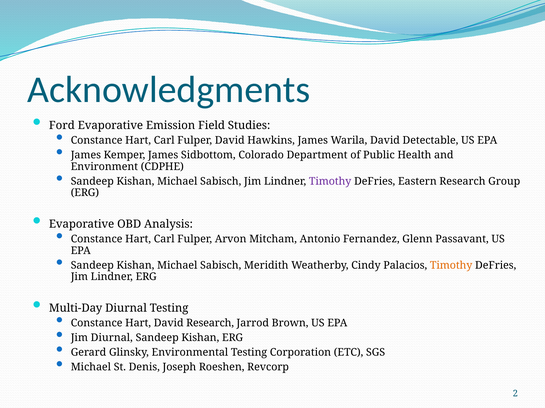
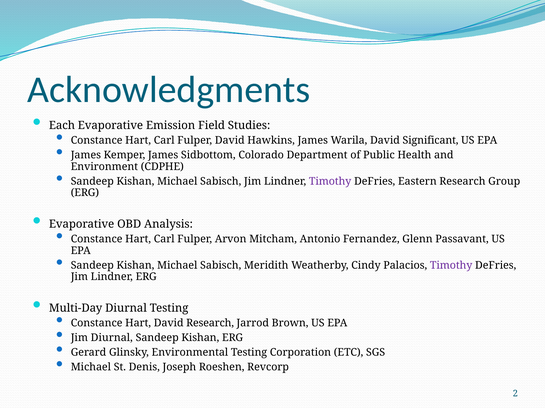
Ford: Ford -> Each
Detectable: Detectable -> Significant
Timothy at (451, 266) colour: orange -> purple
